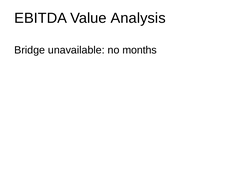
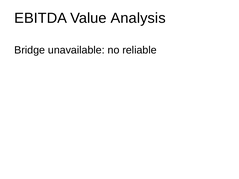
months: months -> reliable
